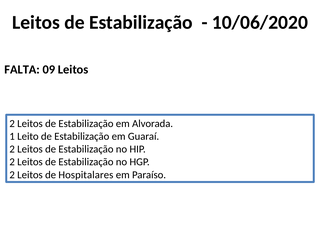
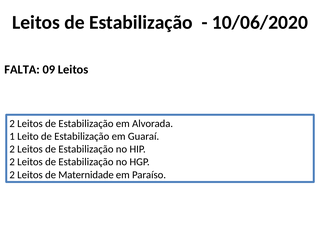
Hospitalares: Hospitalares -> Maternidade
